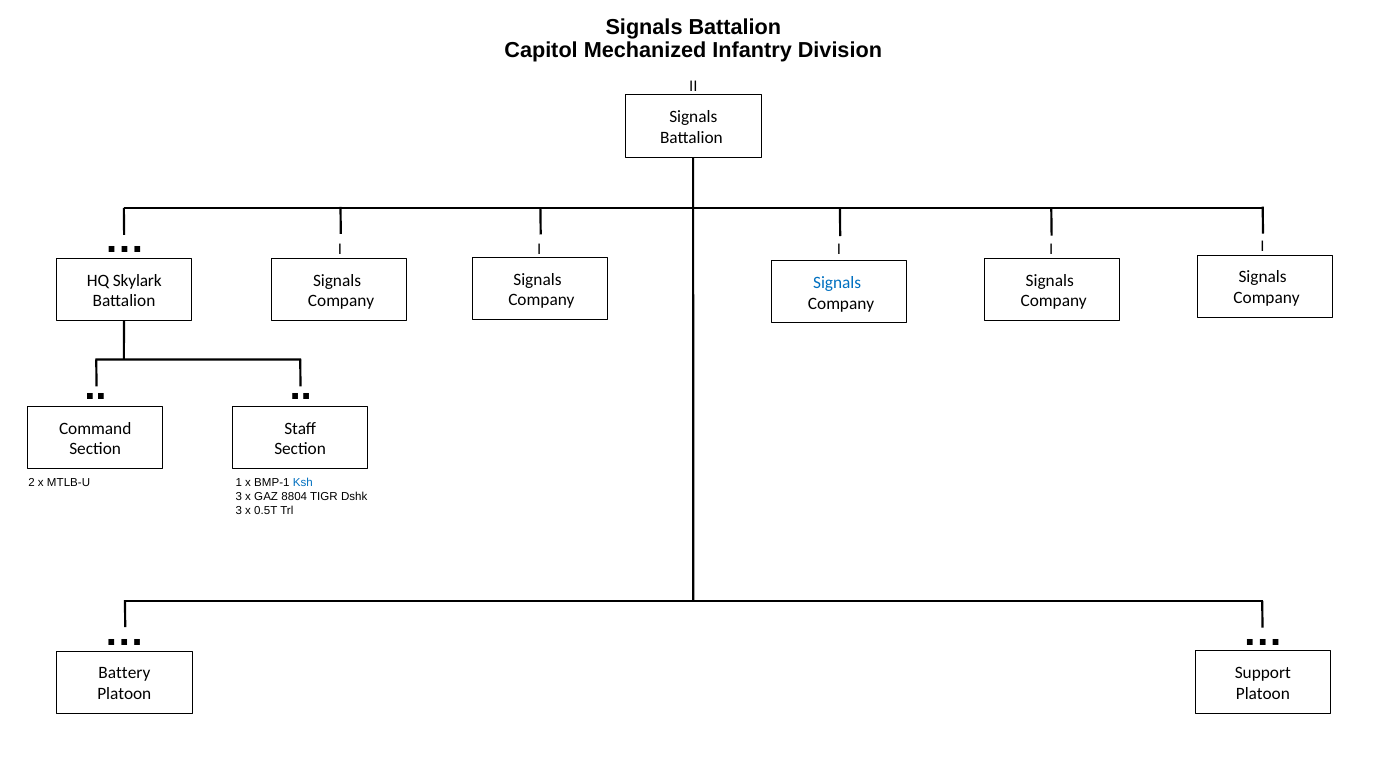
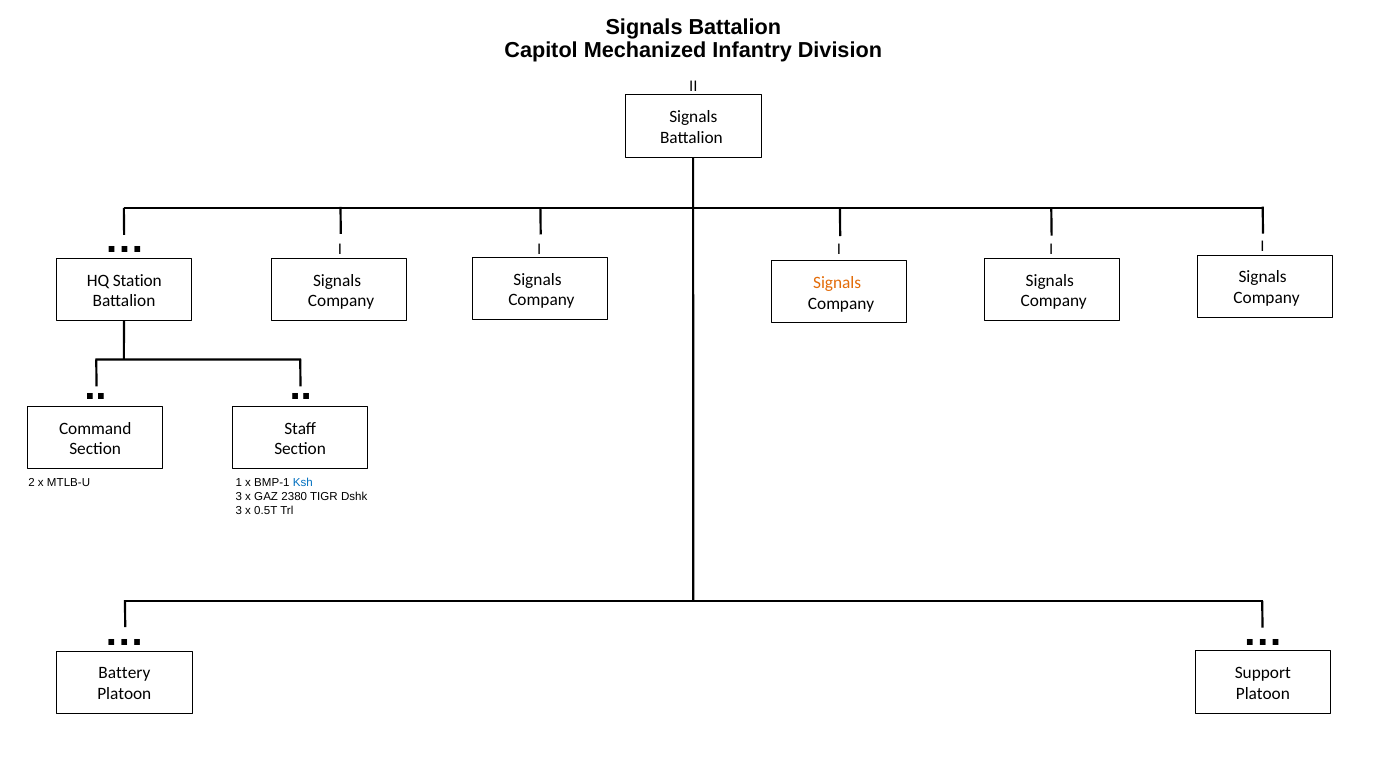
Skylark: Skylark -> Station
Signals at (837, 283) colour: blue -> orange
8804: 8804 -> 2380
